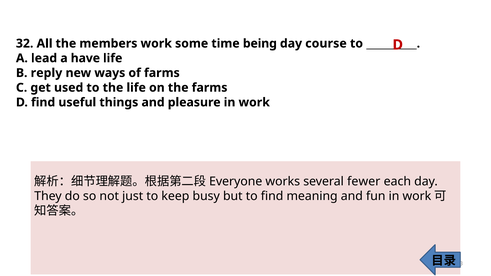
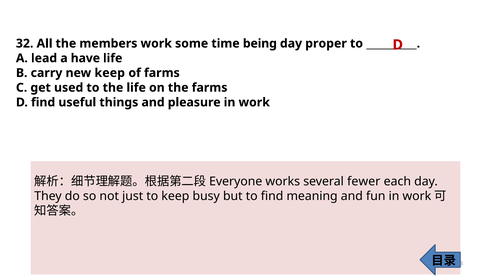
course: course -> proper
reply: reply -> carry
new ways: ways -> keep
